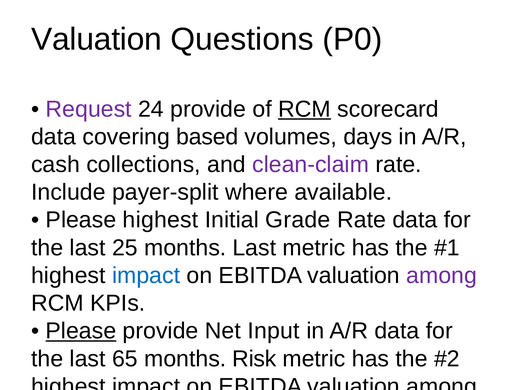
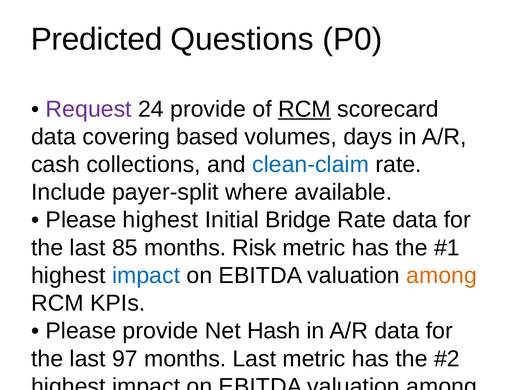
Valuation at (97, 39): Valuation -> Predicted
clean-claim colour: purple -> blue
Grade: Grade -> Bridge
25: 25 -> 85
months Last: Last -> Risk
among at (442, 275) colour: purple -> orange
Please at (81, 331) underline: present -> none
Input: Input -> Hash
65: 65 -> 97
months Risk: Risk -> Last
